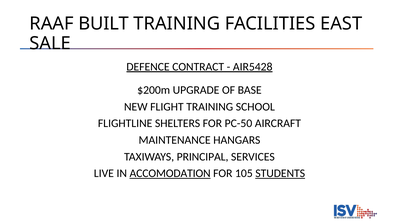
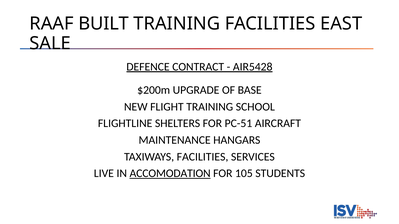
PC-50: PC-50 -> PC-51
TAXIWAYS PRINCIPAL: PRINCIPAL -> FACILITIES
STUDENTS underline: present -> none
